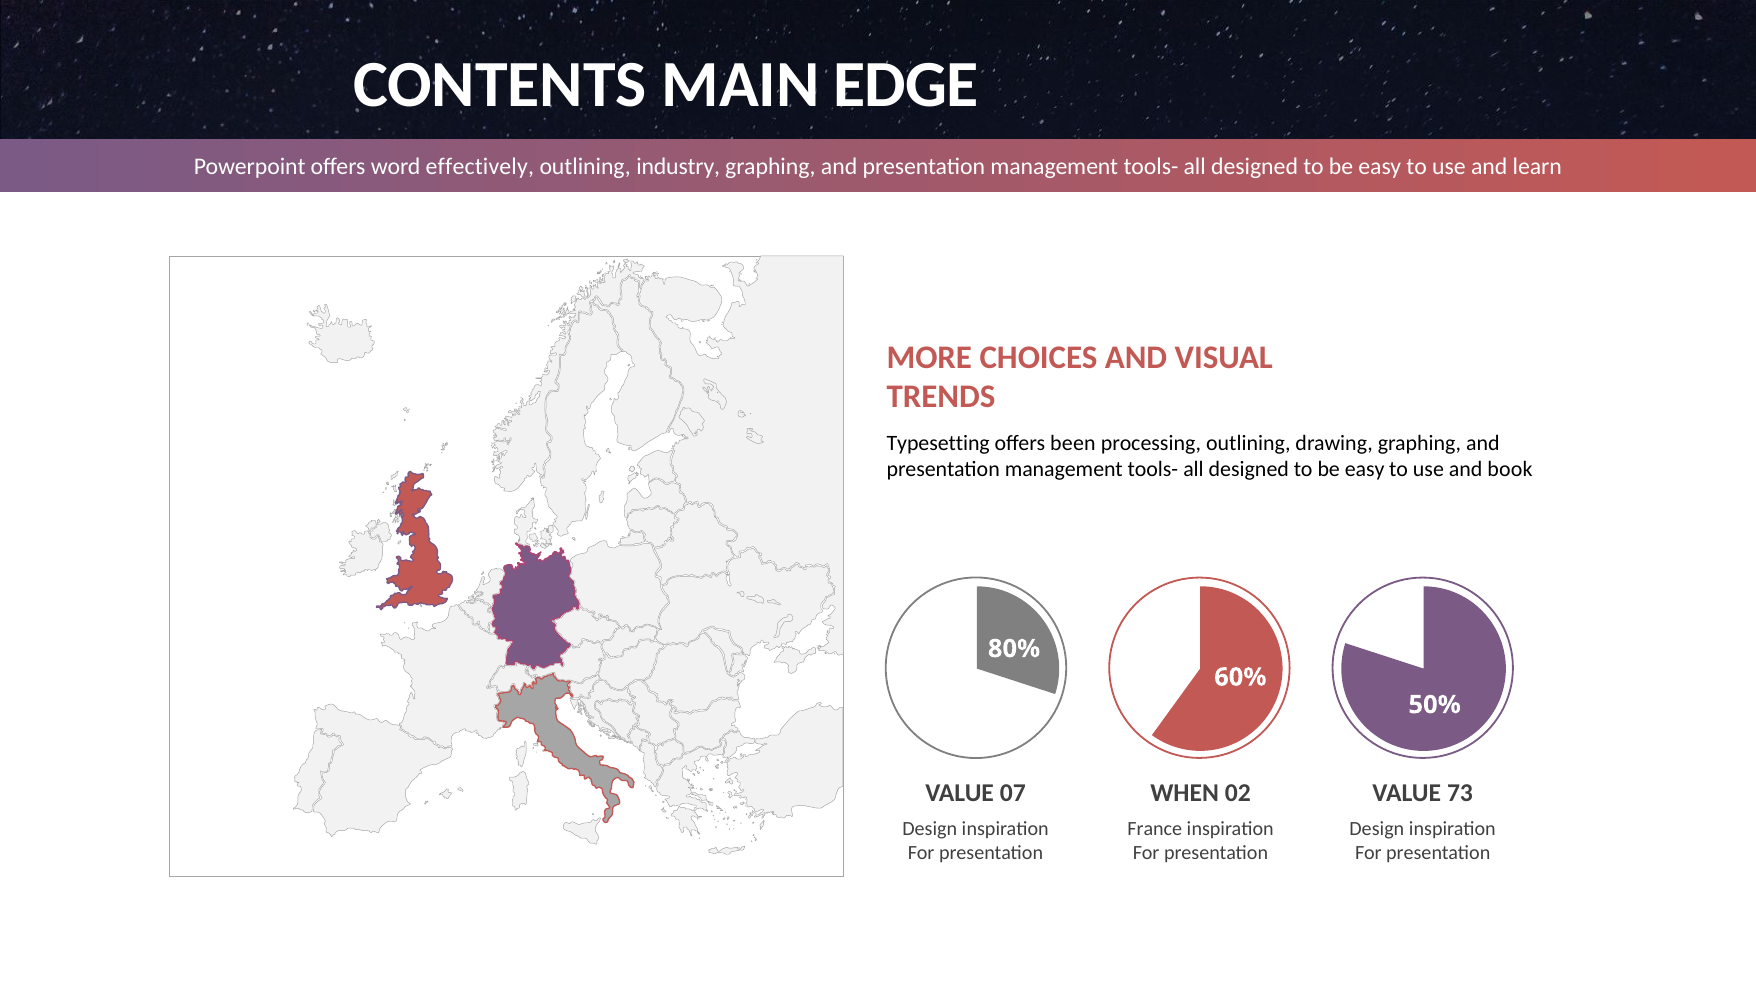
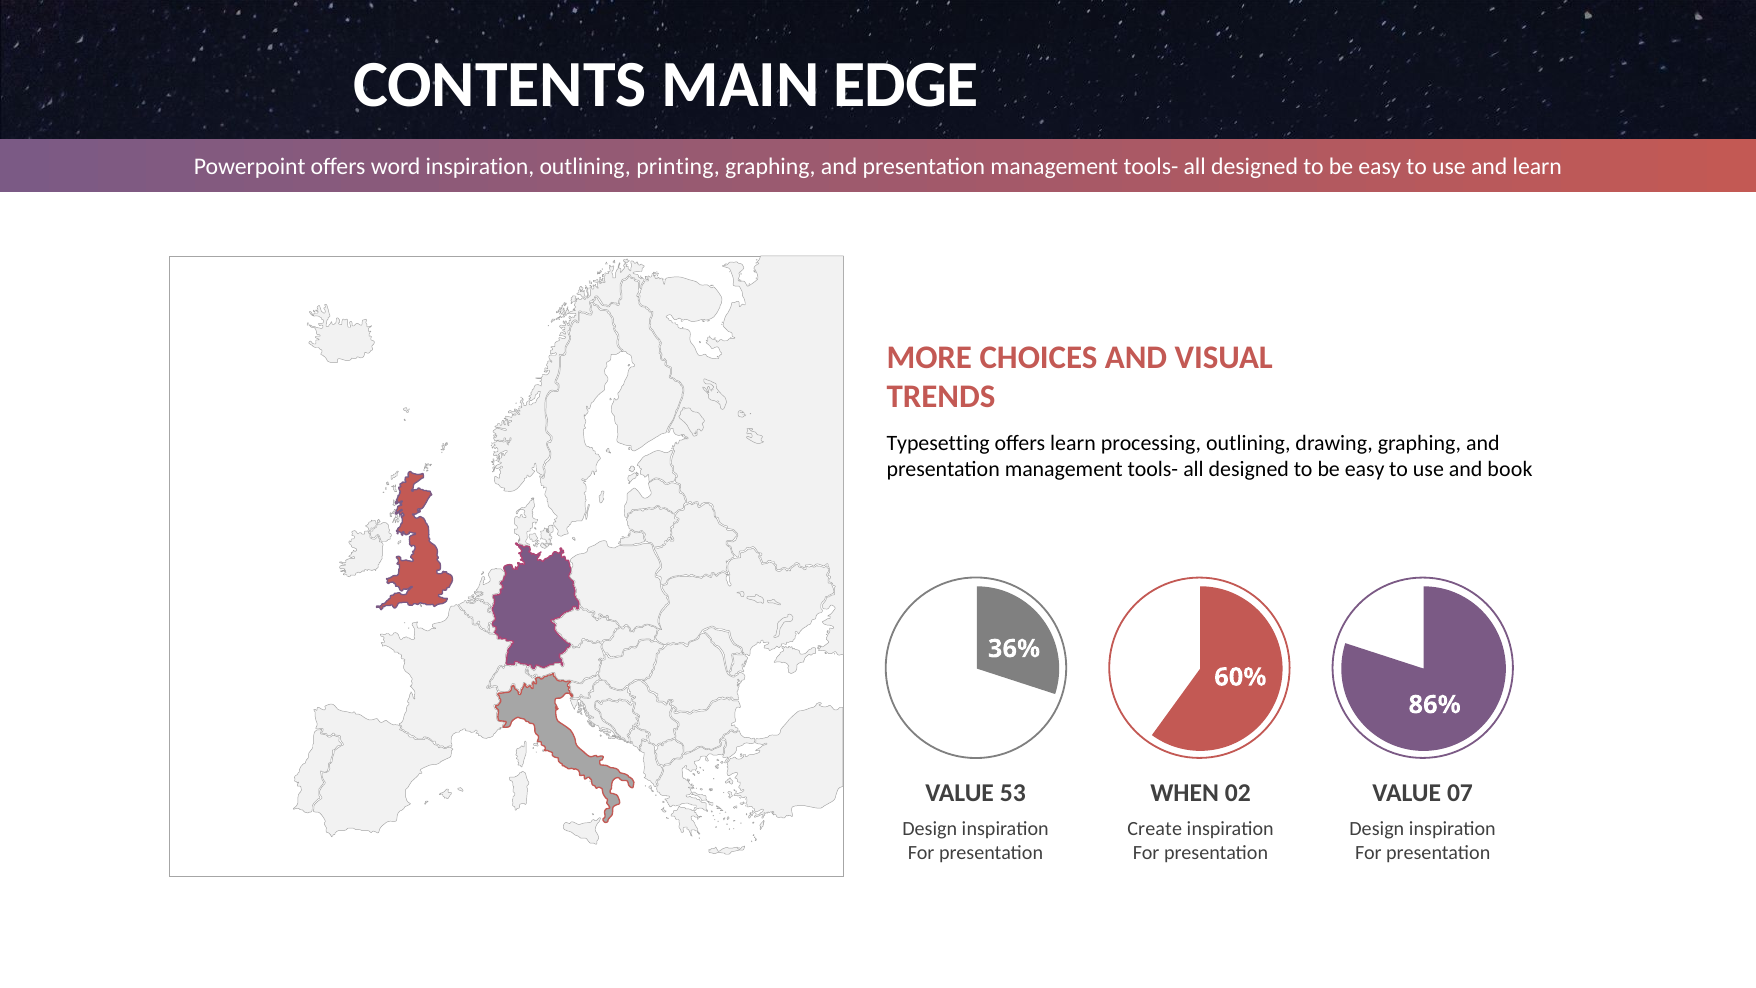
word effectively: effectively -> inspiration
industry: industry -> printing
offers been: been -> learn
80%: 80% -> 36%
50%: 50% -> 86%
07: 07 -> 53
73: 73 -> 07
France: France -> Create
